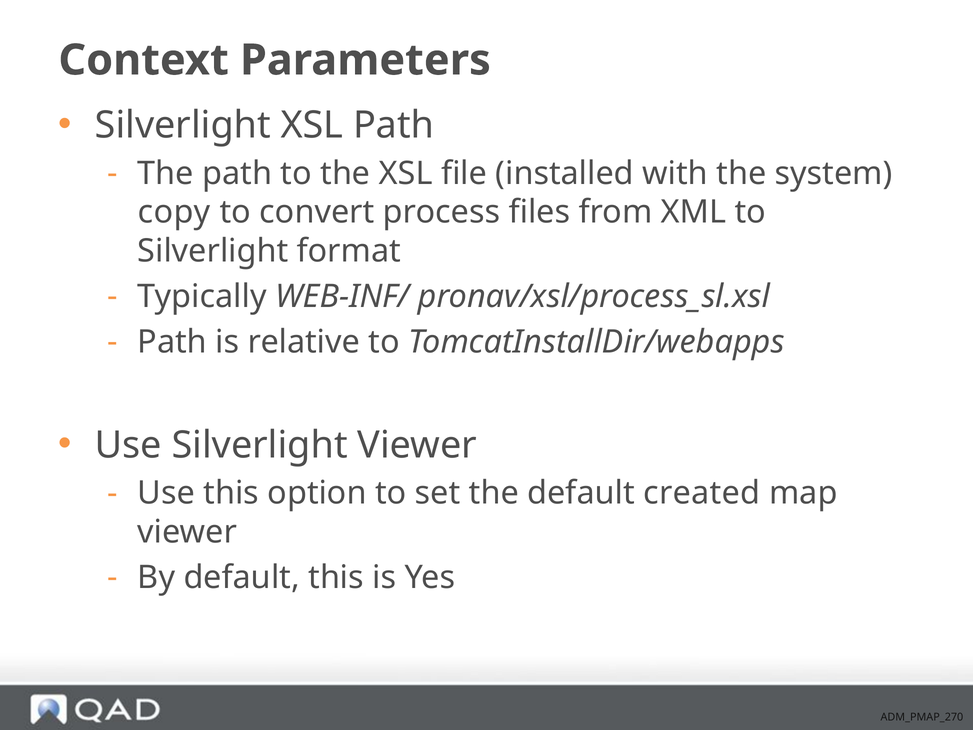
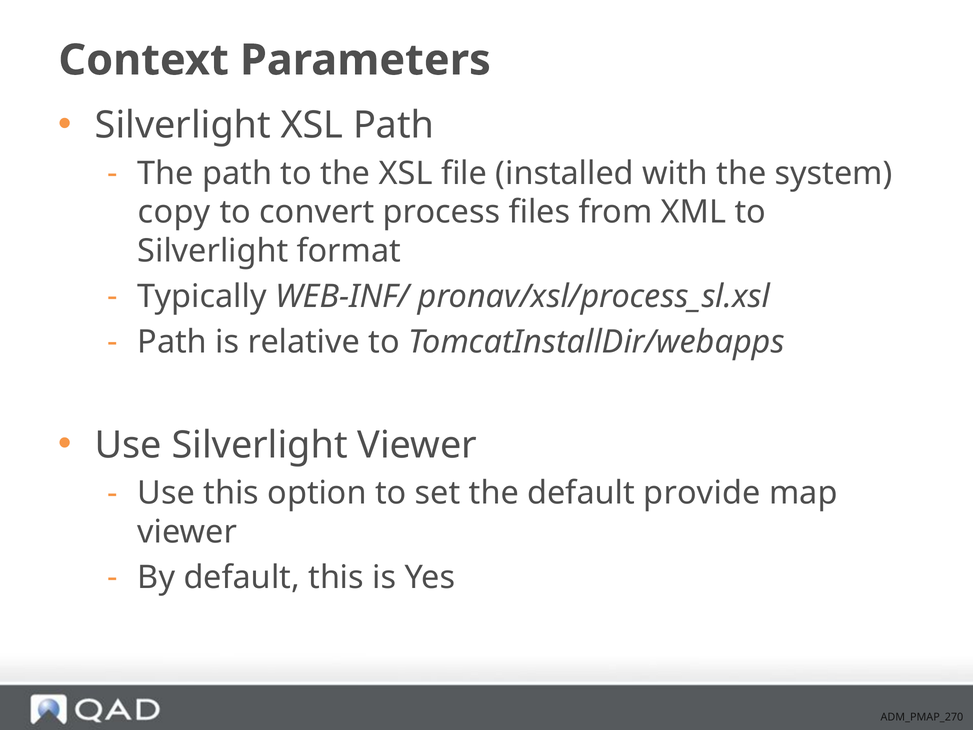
created: created -> provide
